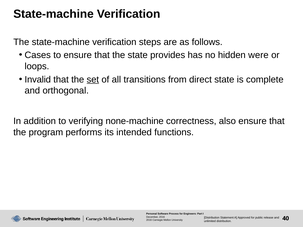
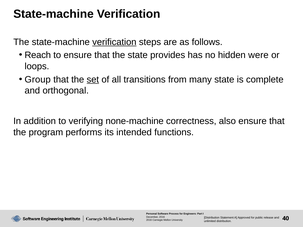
verification at (114, 42) underline: none -> present
Cases: Cases -> Reach
Invalid: Invalid -> Group
direct: direct -> many
